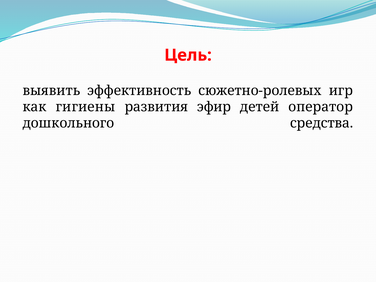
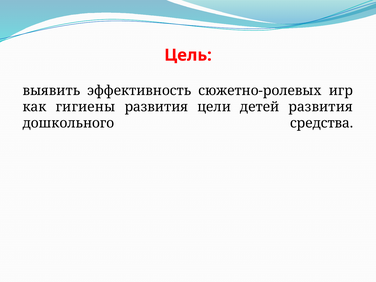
эфир: эфир -> цели
детей оператор: оператор -> развития
